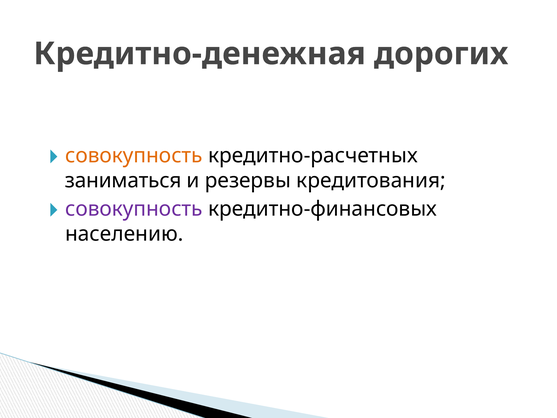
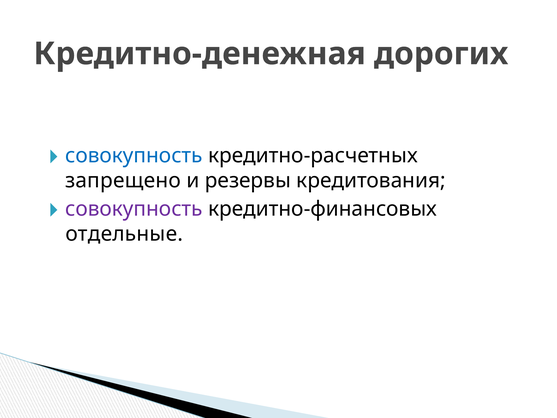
совокупность at (134, 155) colour: orange -> blue
заниматься: заниматься -> запрещено
населению: населению -> отдельные
